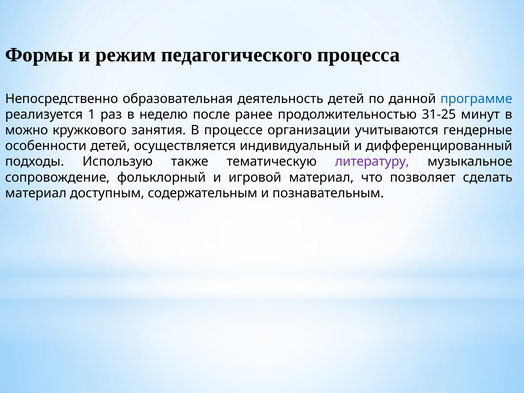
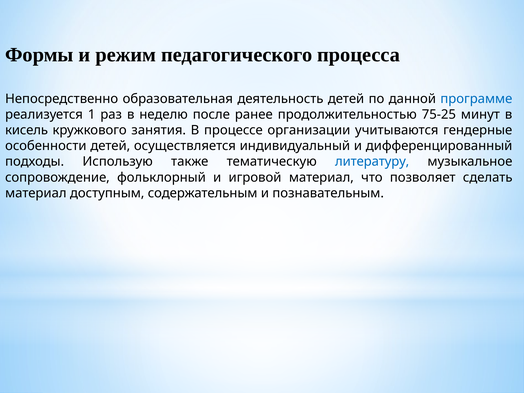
31-25: 31-25 -> 75-25
можно: можно -> кисель
литературу colour: purple -> blue
